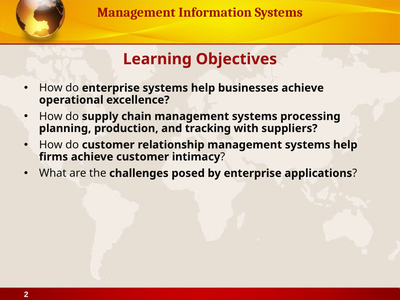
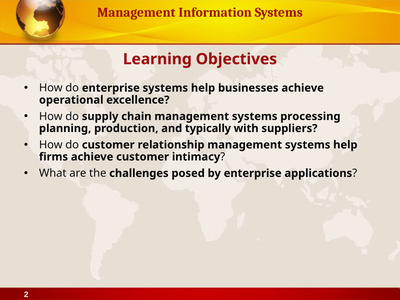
tracking: tracking -> typically
